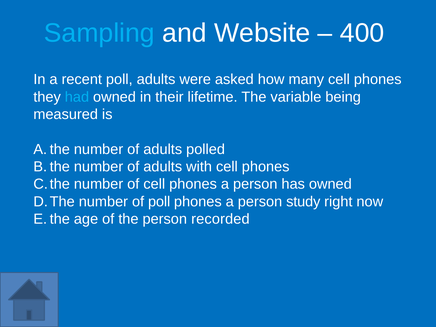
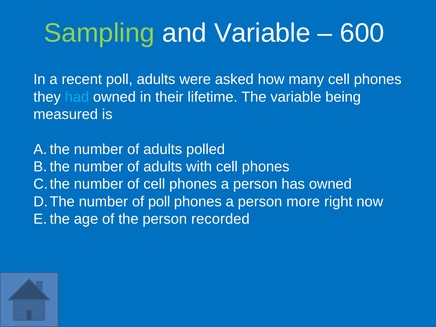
Sampling colour: light blue -> light green
and Website: Website -> Variable
400: 400 -> 600
study: study -> more
